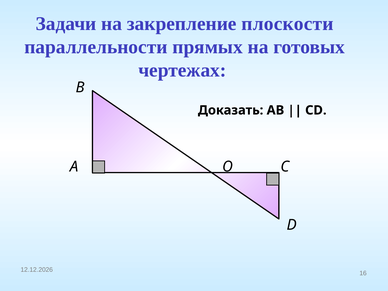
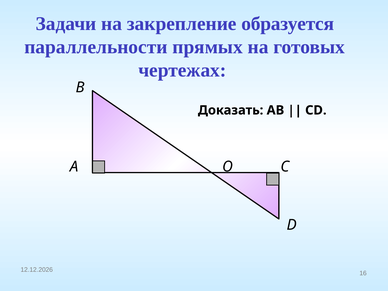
плоскости: плоскости -> образуется
